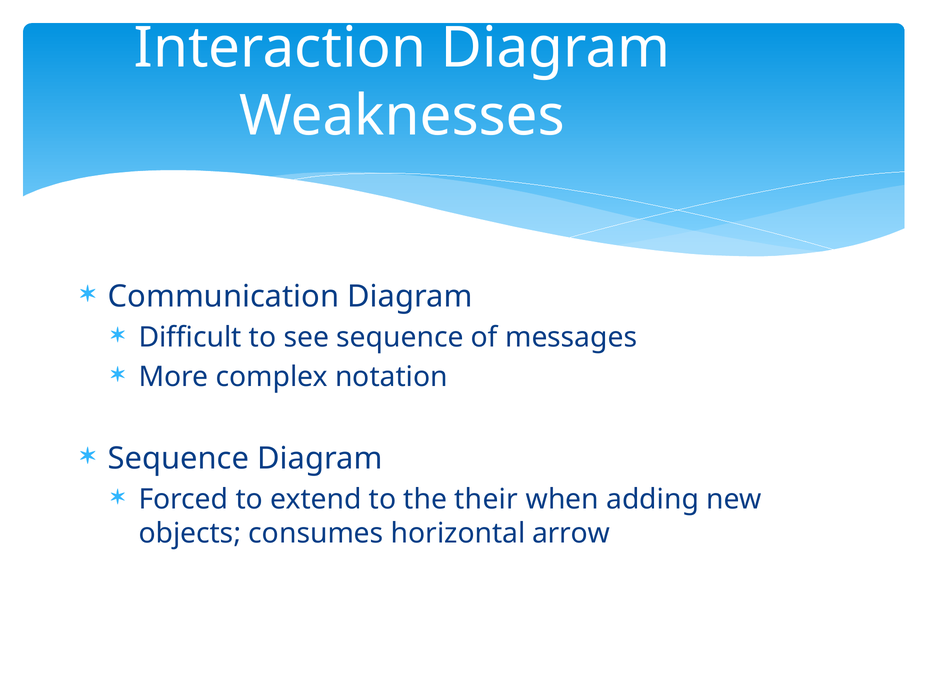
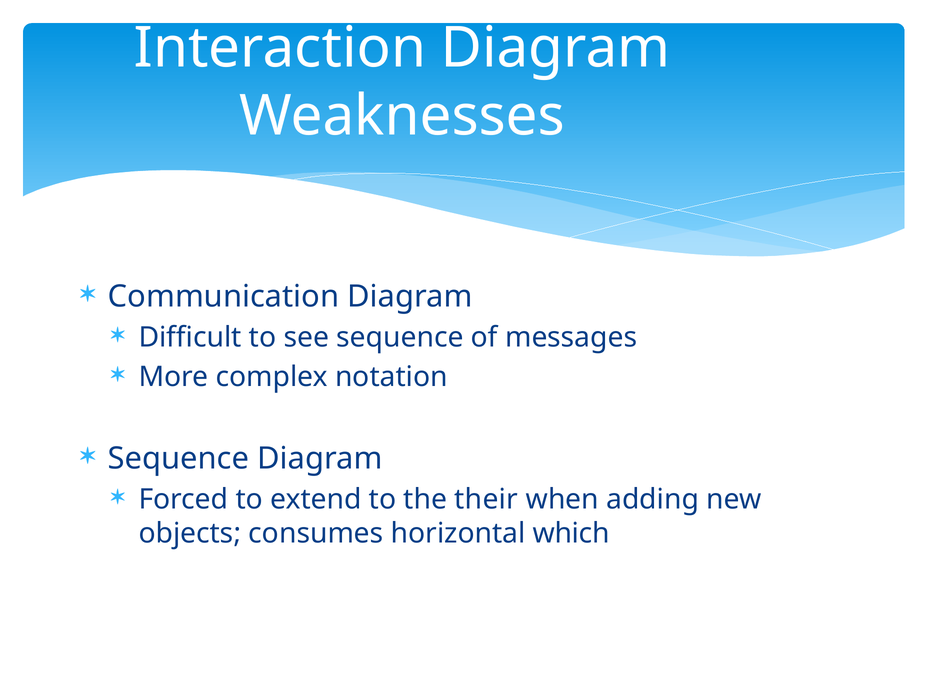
arrow: arrow -> which
